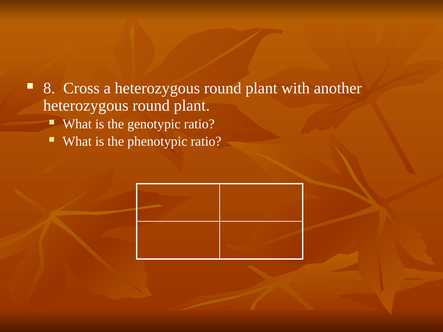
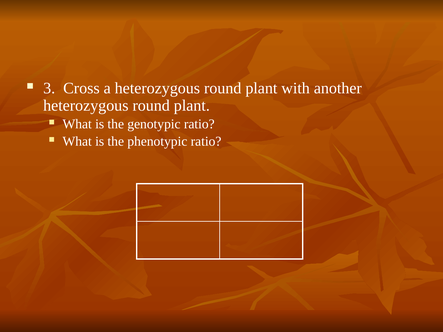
8: 8 -> 3
